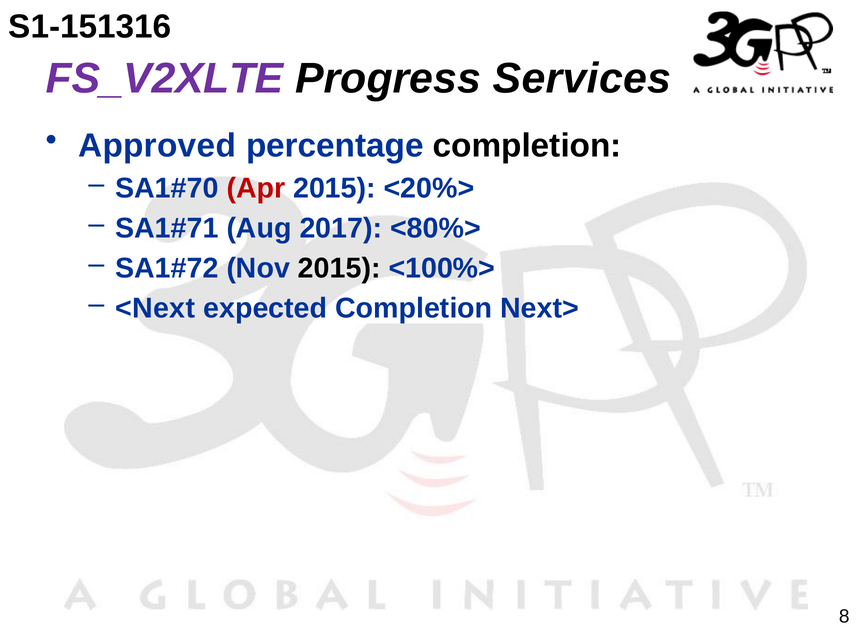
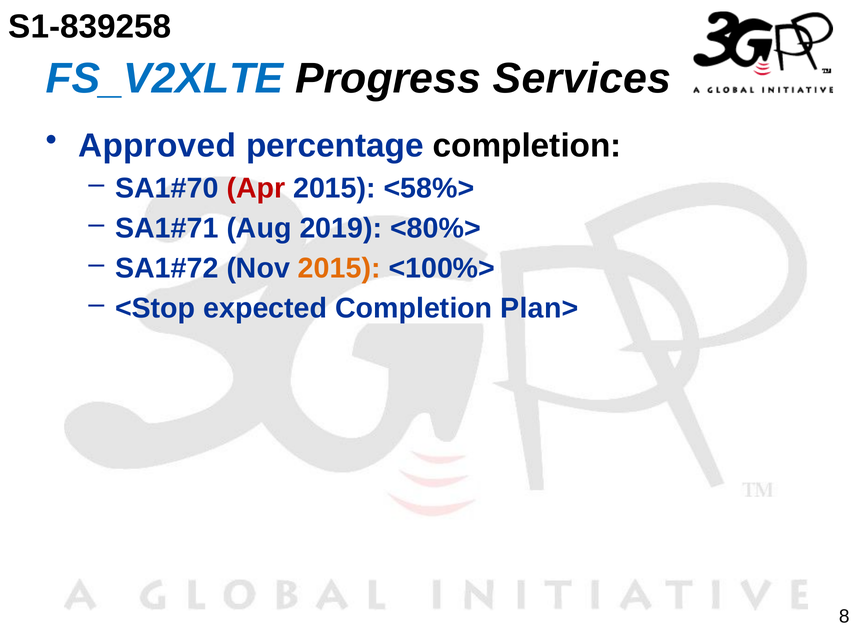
S1-151316: S1-151316 -> S1-839258
FS_V2XLTE colour: purple -> blue
<20%>: <20%> -> <58%>
2017: 2017 -> 2019
2015 at (339, 268) colour: black -> orange
<Next: <Next -> <Stop
Next>: Next> -> Plan>
